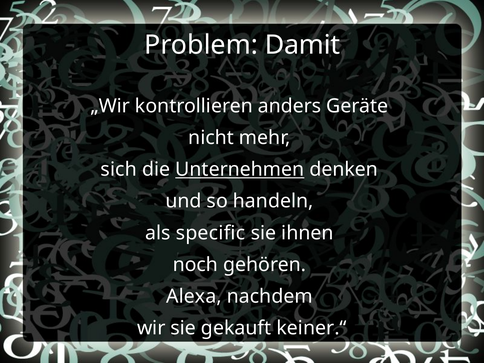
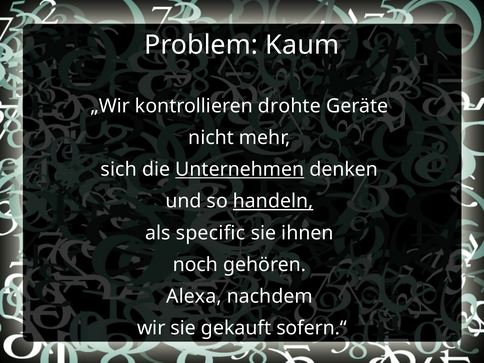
Damit: Damit -> Kaum
anders: anders -> drohte
handeln underline: none -> present
keiner.“: keiner.“ -> sofern.“
